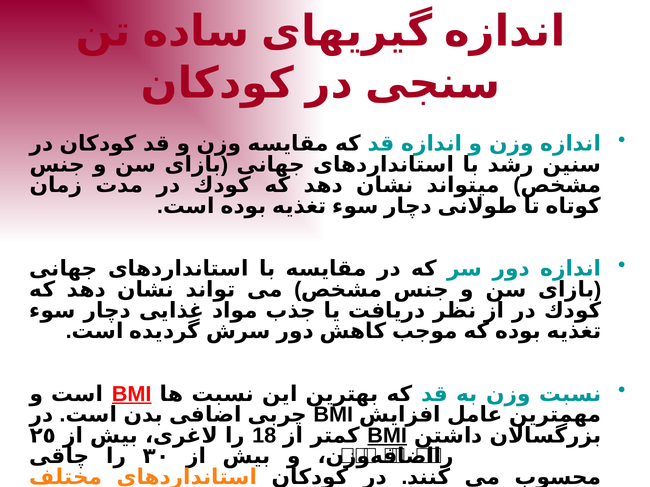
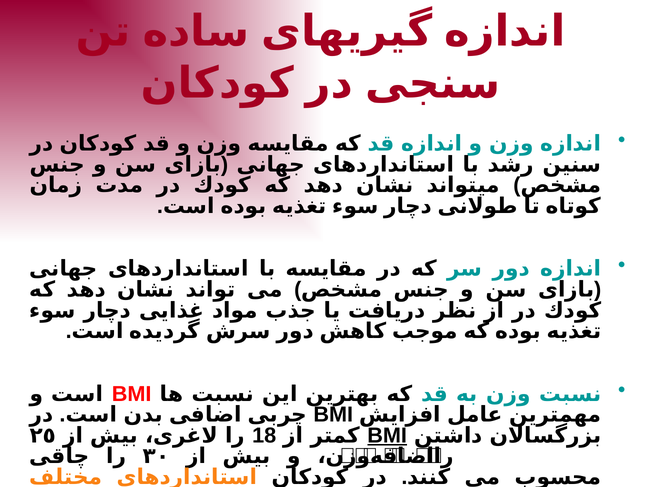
BMI at (132, 394) underline: present -> none
